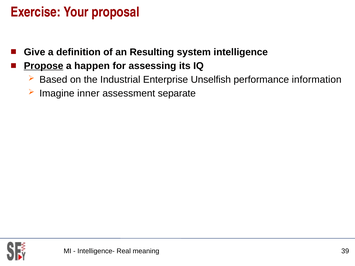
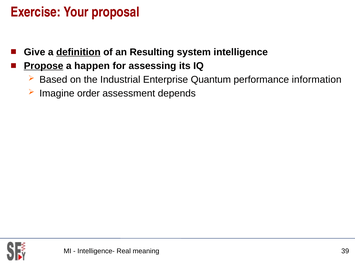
definition underline: none -> present
Unselfish: Unselfish -> Quantum
inner: inner -> order
separate: separate -> depends
